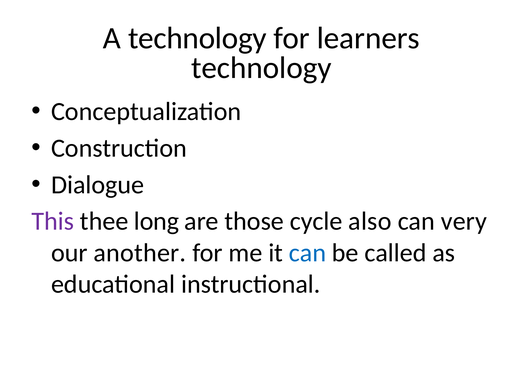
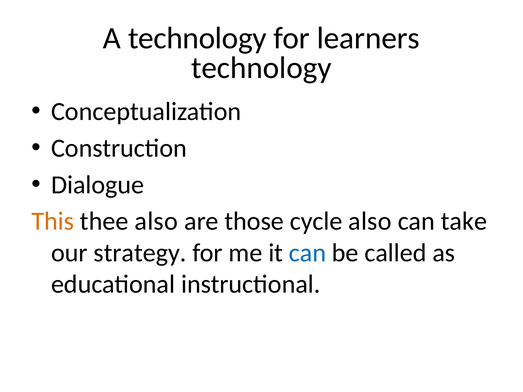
This colour: purple -> orange
thee long: long -> also
very: very -> take
another: another -> strategy
